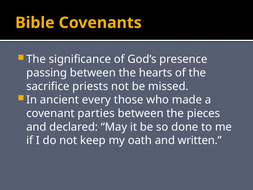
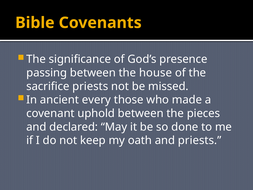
hearts: hearts -> house
parties: parties -> uphold
and written: written -> priests
